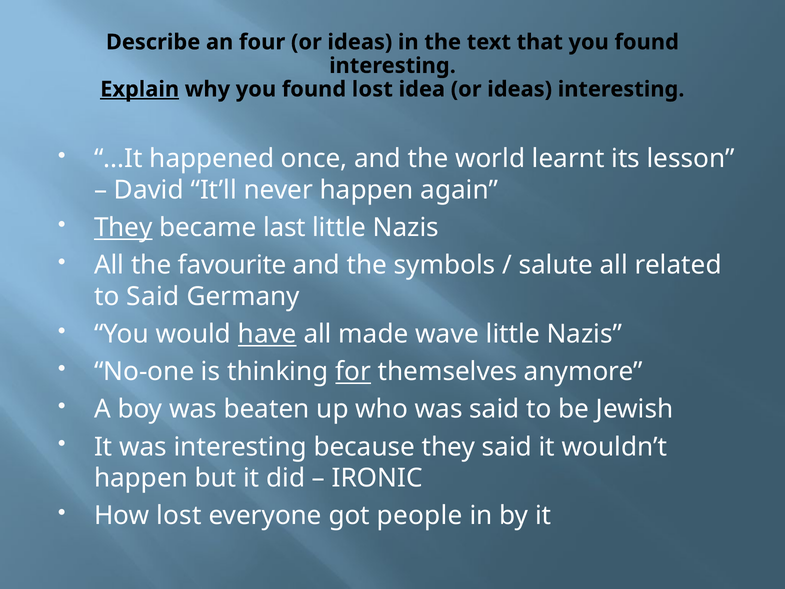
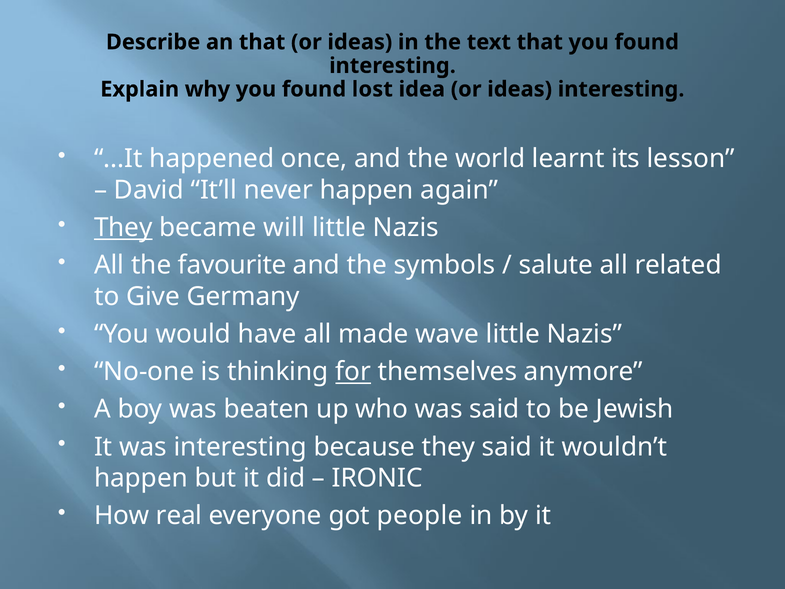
an four: four -> that
Explain underline: present -> none
last: last -> will
to Said: Said -> Give
have underline: present -> none
How lost: lost -> real
